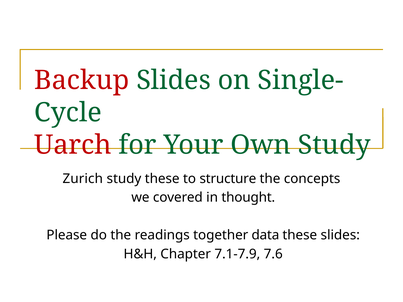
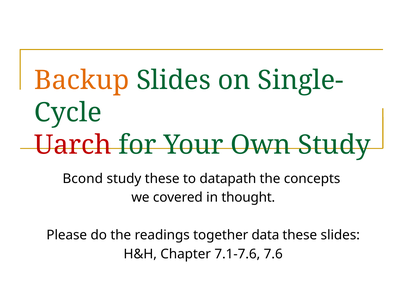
Backup colour: red -> orange
Zurich: Zurich -> Bcond
structure: structure -> datapath
7.1-7.9: 7.1-7.9 -> 7.1-7.6
